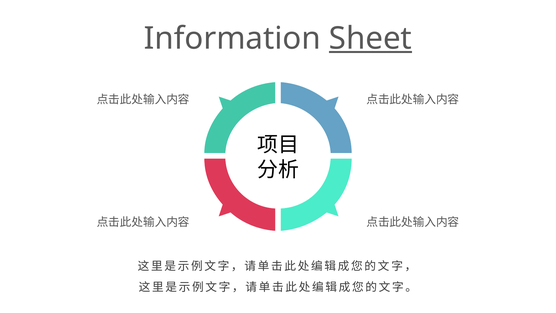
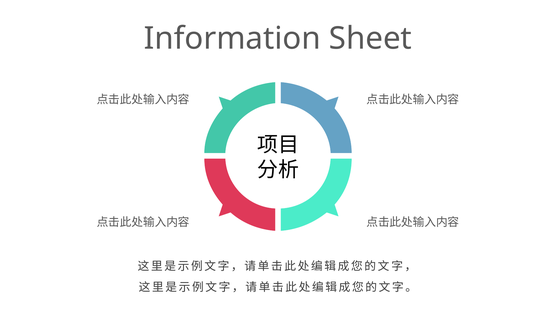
Sheet underline: present -> none
